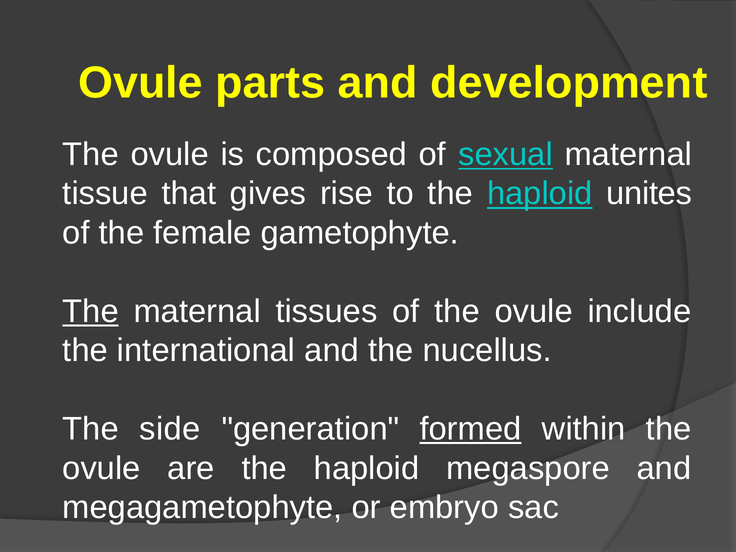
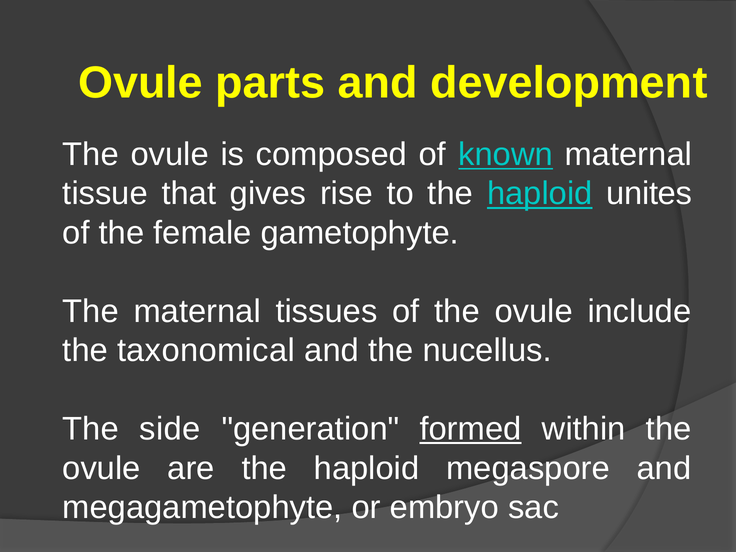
sexual: sexual -> known
The at (91, 311) underline: present -> none
international: international -> taxonomical
